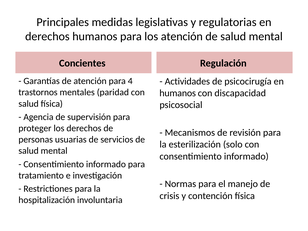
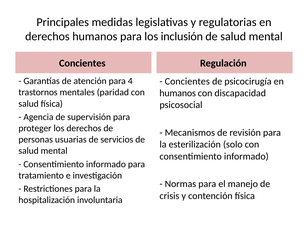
los atención: atención -> inclusión
Actividades at (187, 81): Actividades -> Concientes
